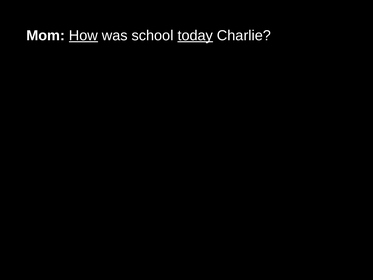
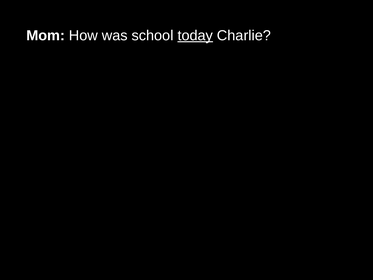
How underline: present -> none
